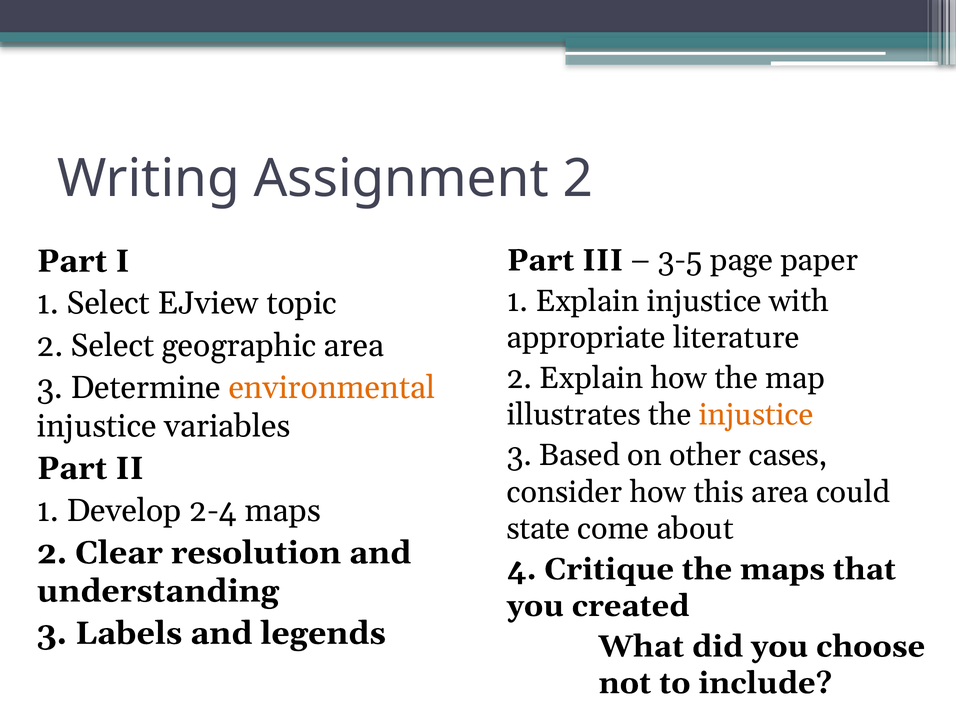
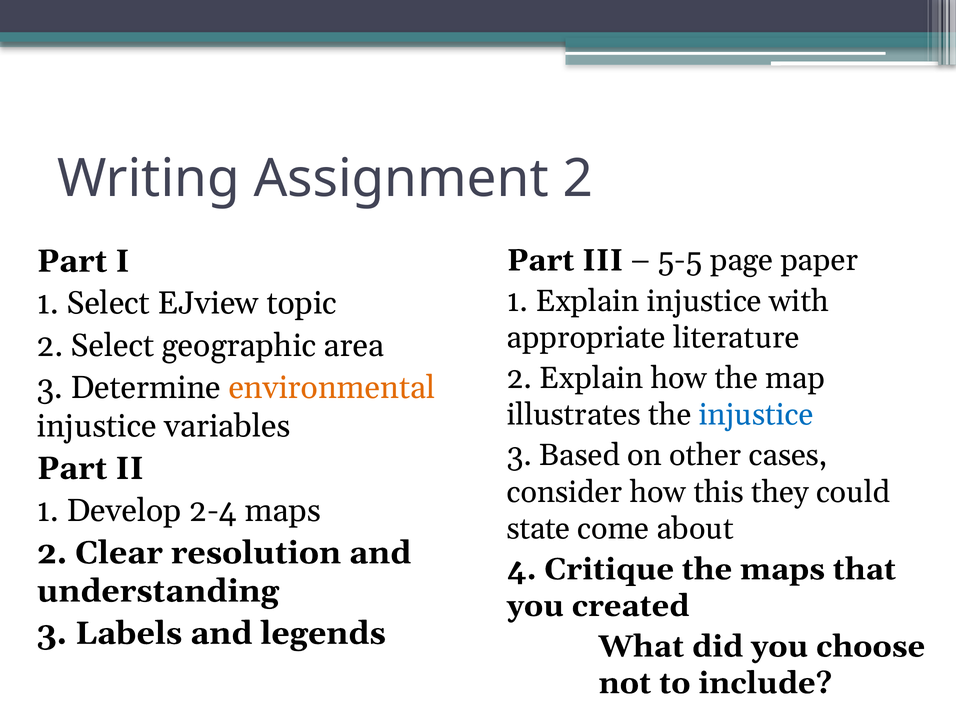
3-5: 3-5 -> 5-5
injustice at (756, 415) colour: orange -> blue
this area: area -> they
